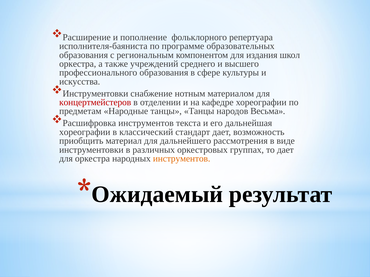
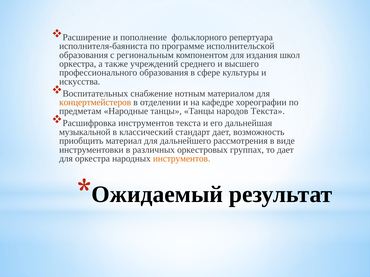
образовательных: образовательных -> исполнительской
Инструментовки at (95, 94): Инструментовки -> Воспитательных
концертмейстеров colour: red -> orange
народов Весьма: Весьма -> Текста
хореографии at (85, 132): хореографии -> музыкальной
